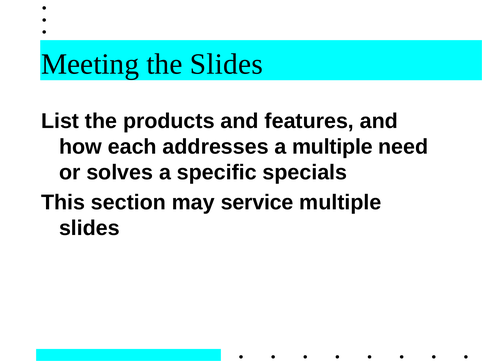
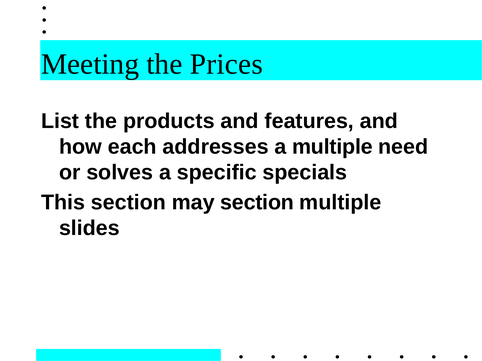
the Slides: Slides -> Prices
may service: service -> section
